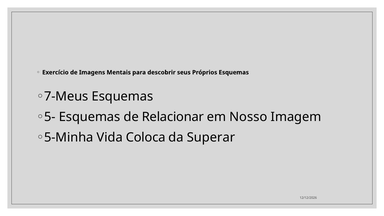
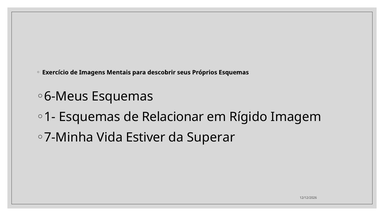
7-Meus: 7-Meus -> 6-Meus
5-: 5- -> 1-
Nosso: Nosso -> Rígido
5-Minha: 5-Minha -> 7-Minha
Coloca: Coloca -> Estiver
